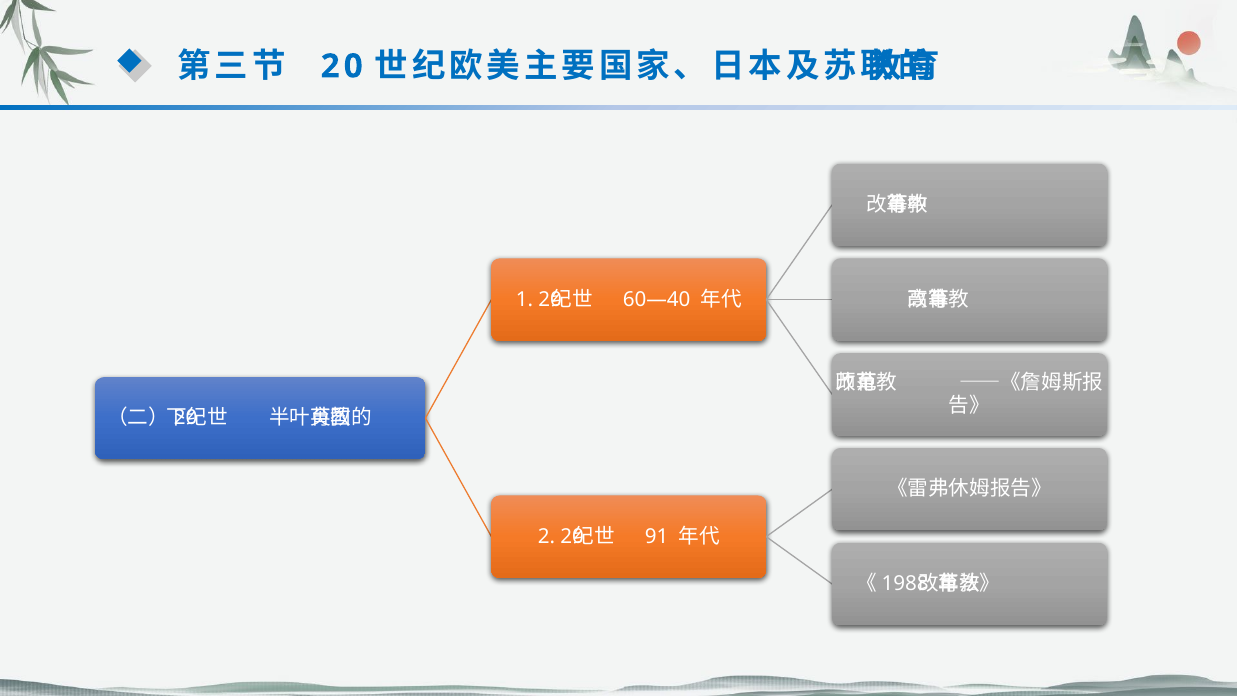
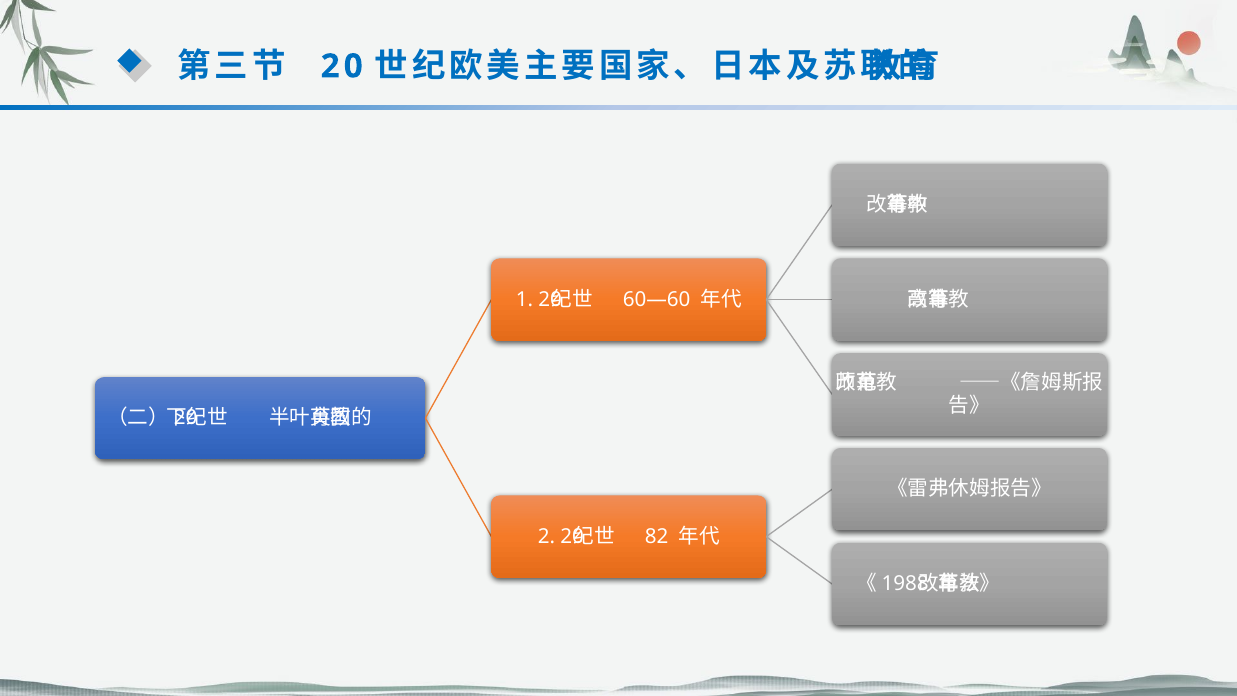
60—40: 60—40 -> 60—60
91: 91 -> 82
